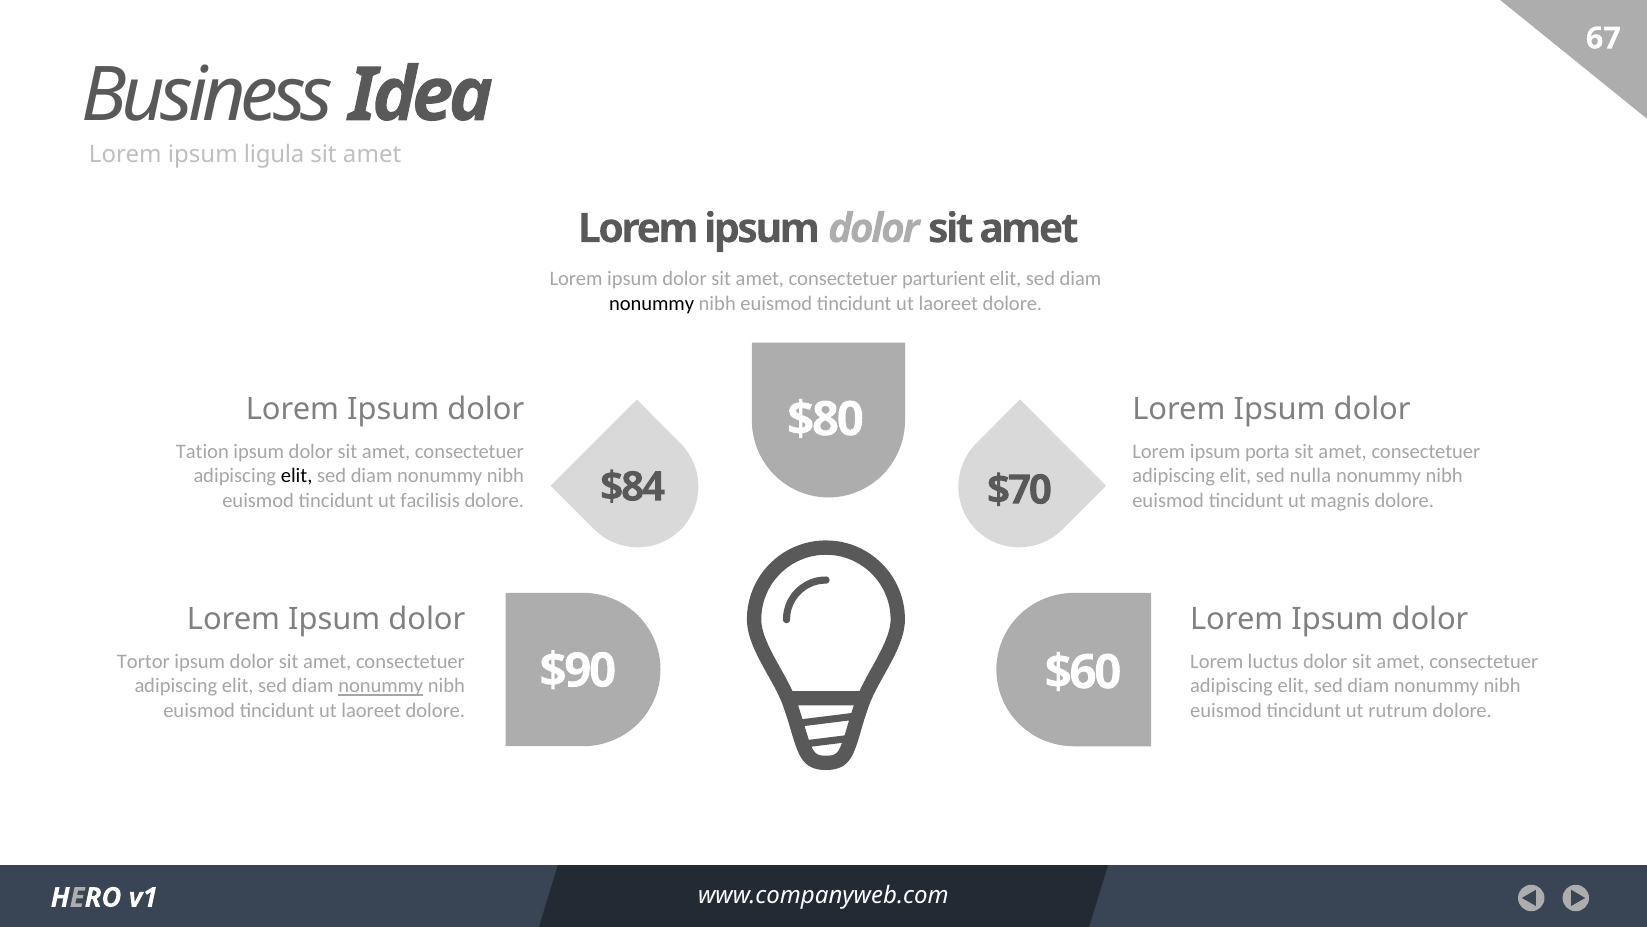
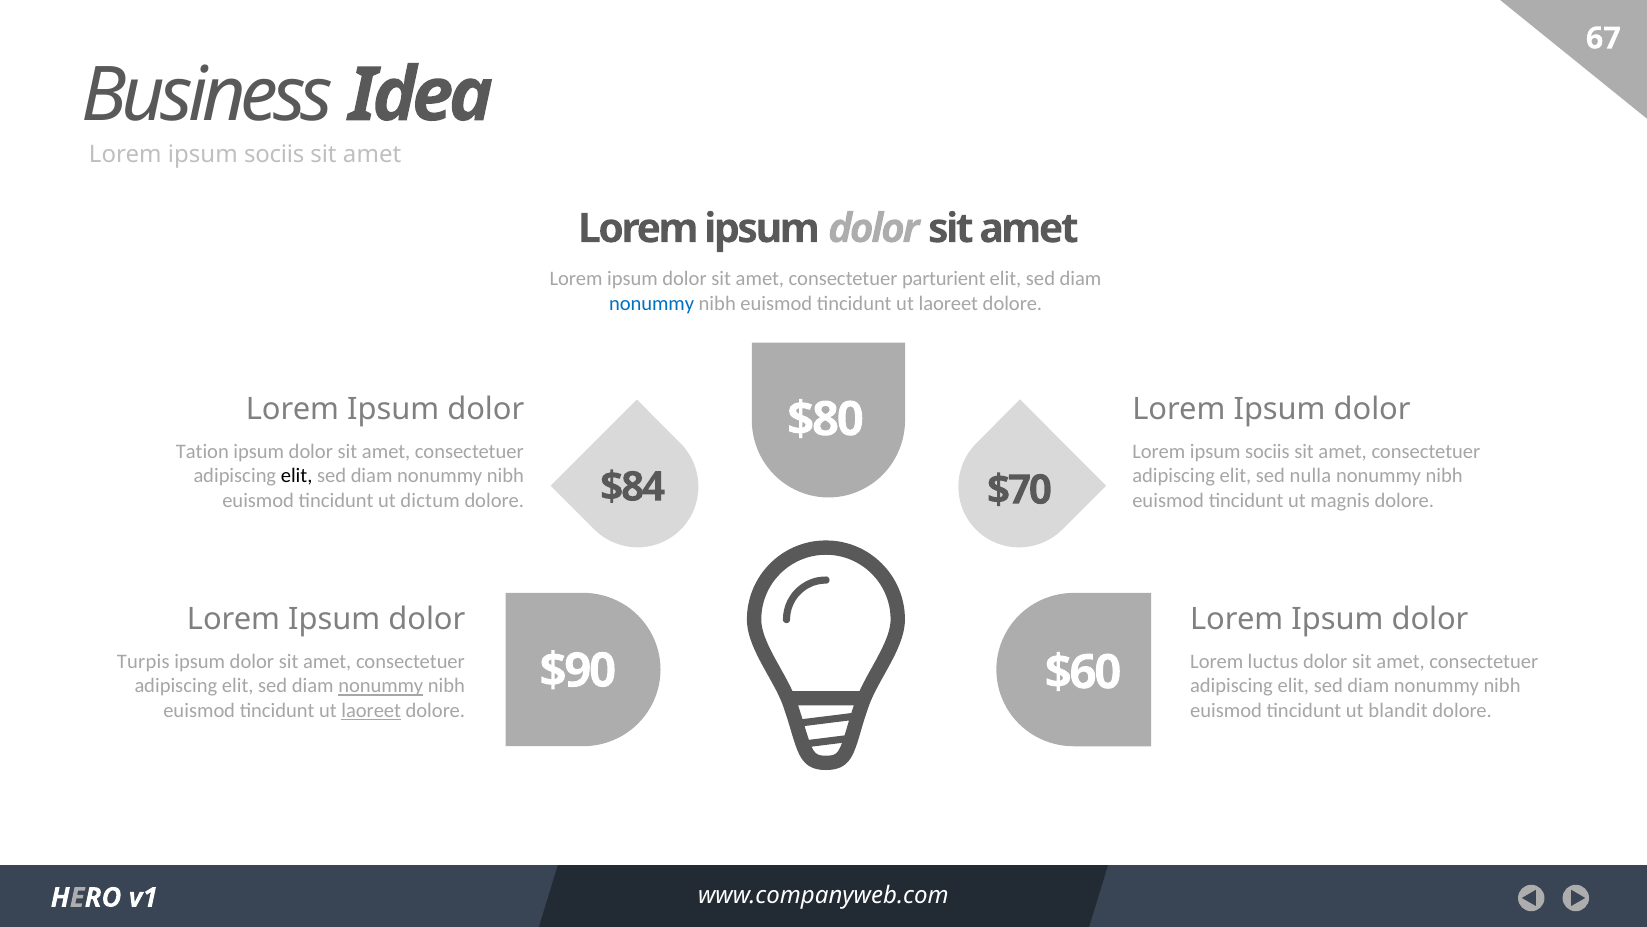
ligula at (274, 155): ligula -> sociis
nonummy at (652, 303) colour: black -> blue
porta at (1267, 451): porta -> sociis
facilisis: facilisis -> dictum
Tortor: Tortor -> Turpis
laoreet at (371, 710) underline: none -> present
rutrum: rutrum -> blandit
